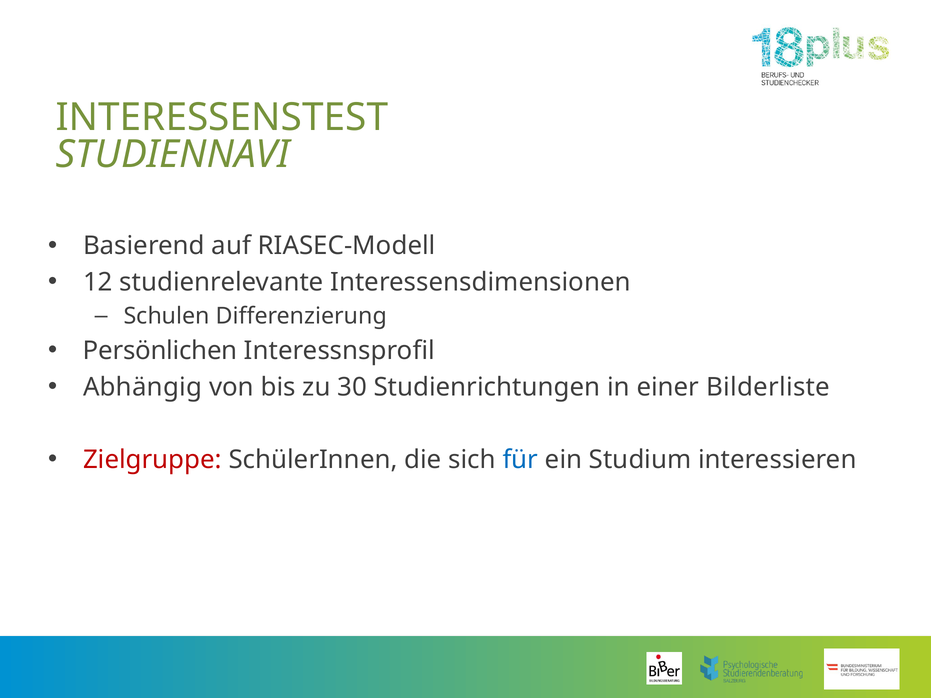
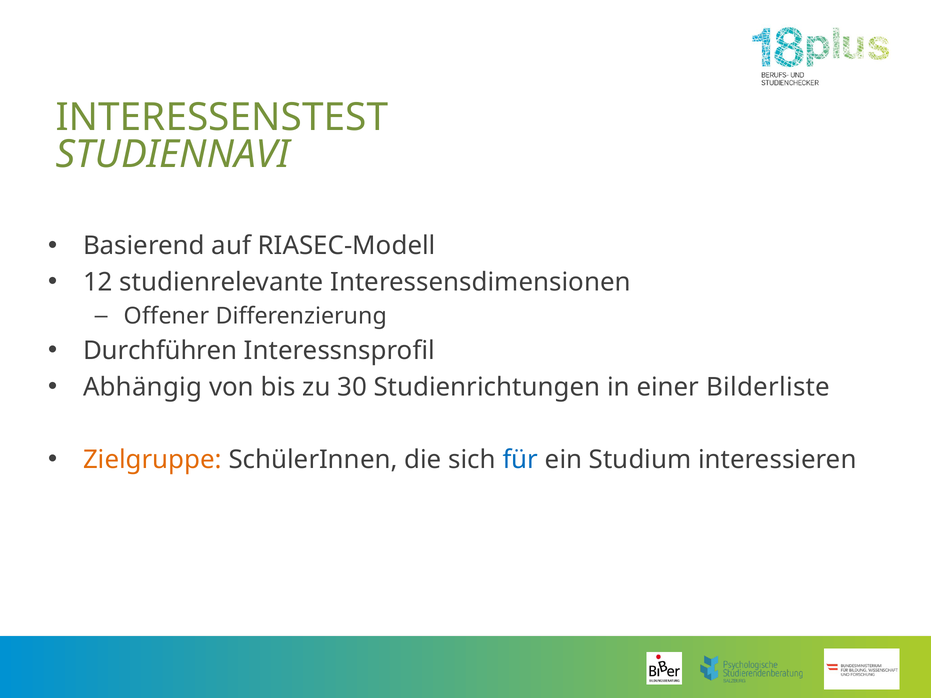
Schulen: Schulen -> Offener
Persönlichen: Persönlichen -> Durchführen
Zielgruppe colour: red -> orange
